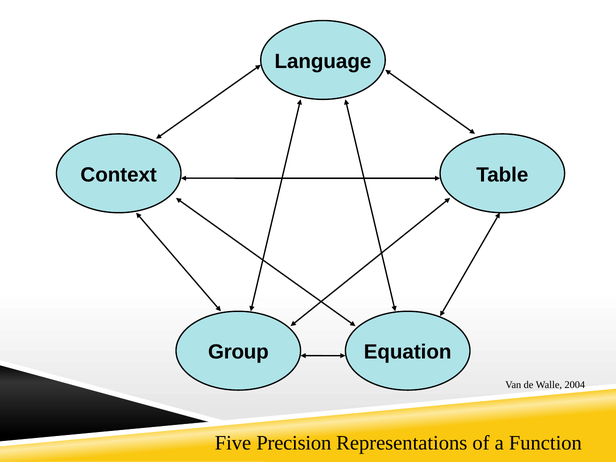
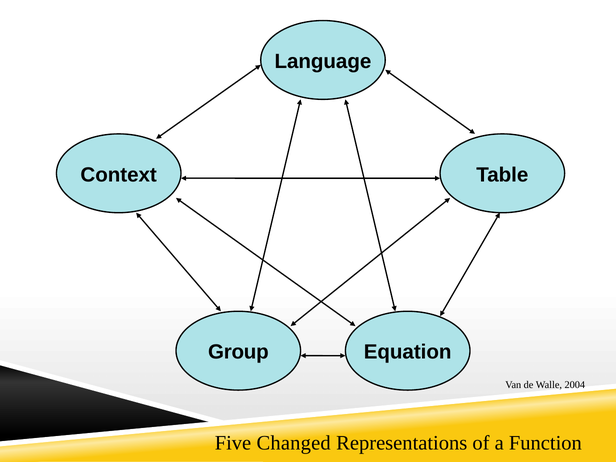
Precision: Precision -> Changed
